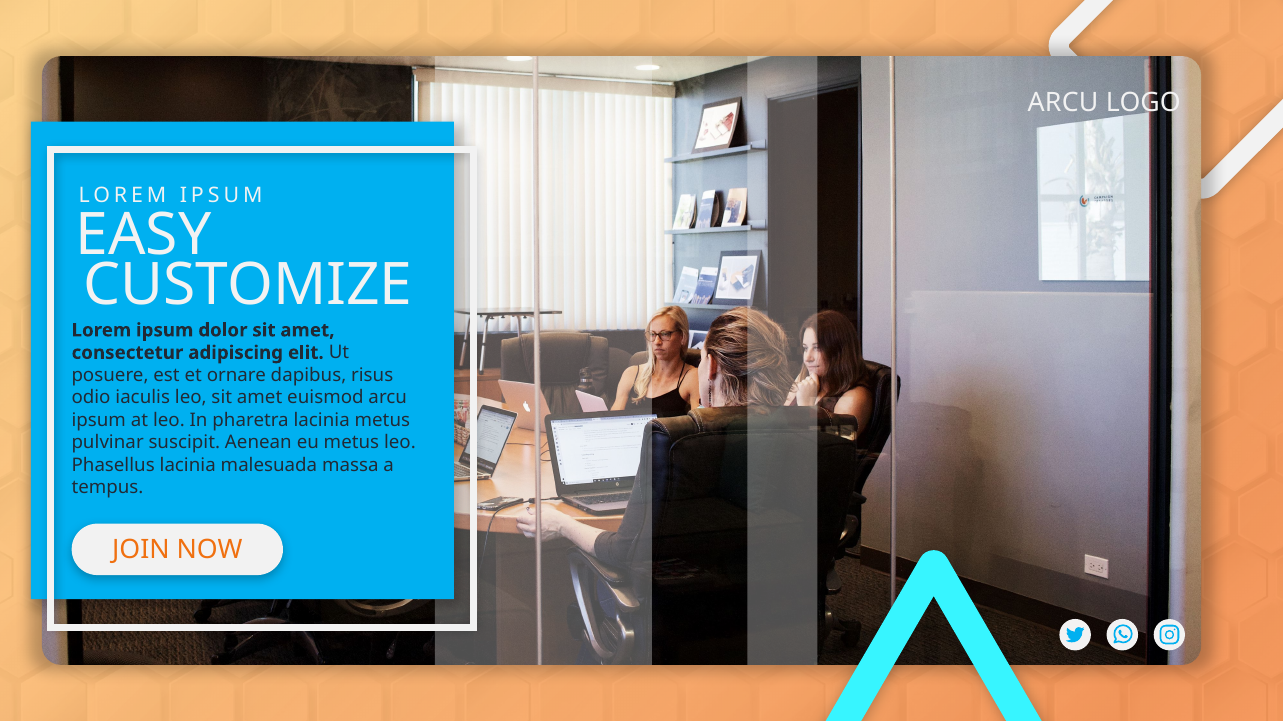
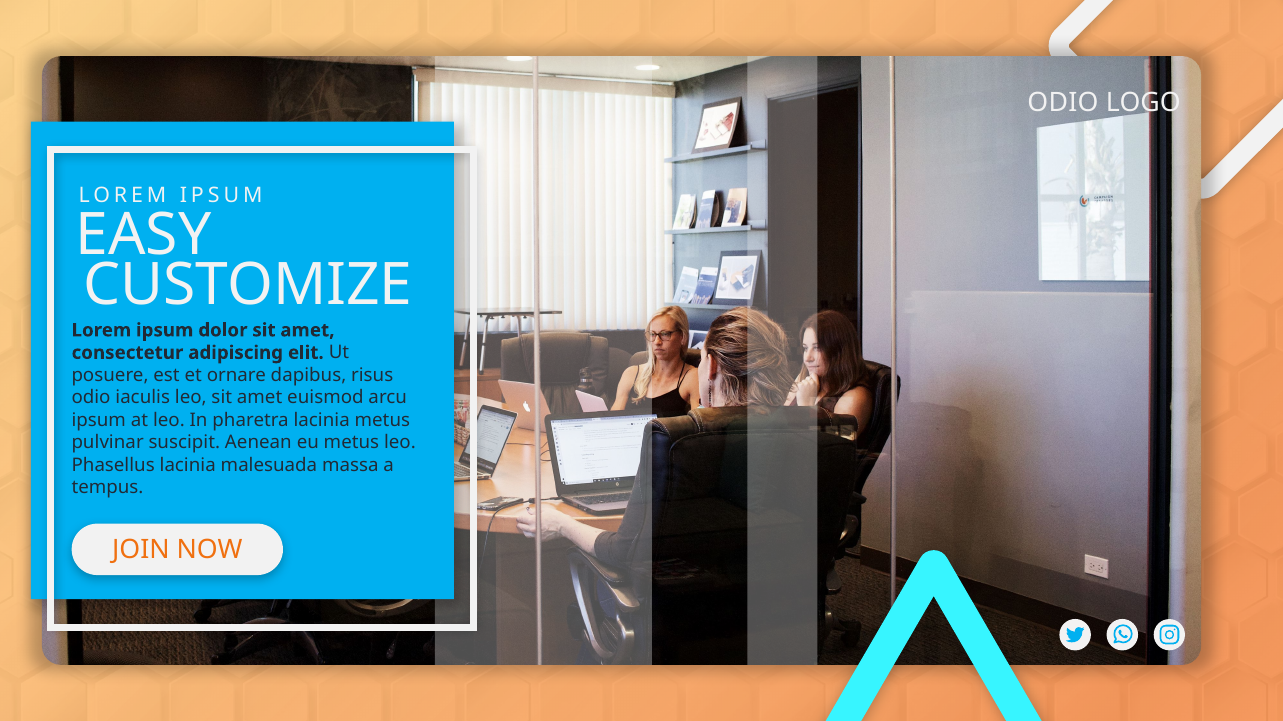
ARCU at (1063, 102): ARCU -> ODIO
